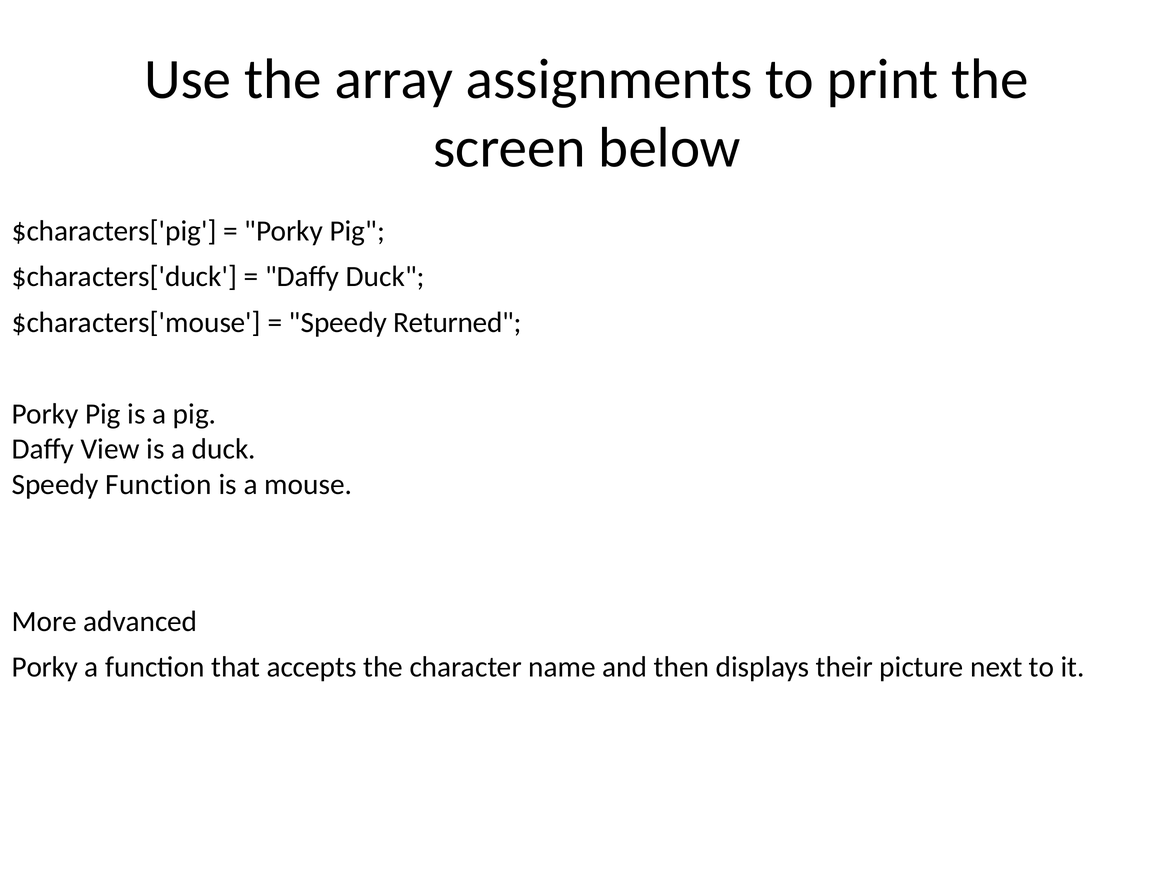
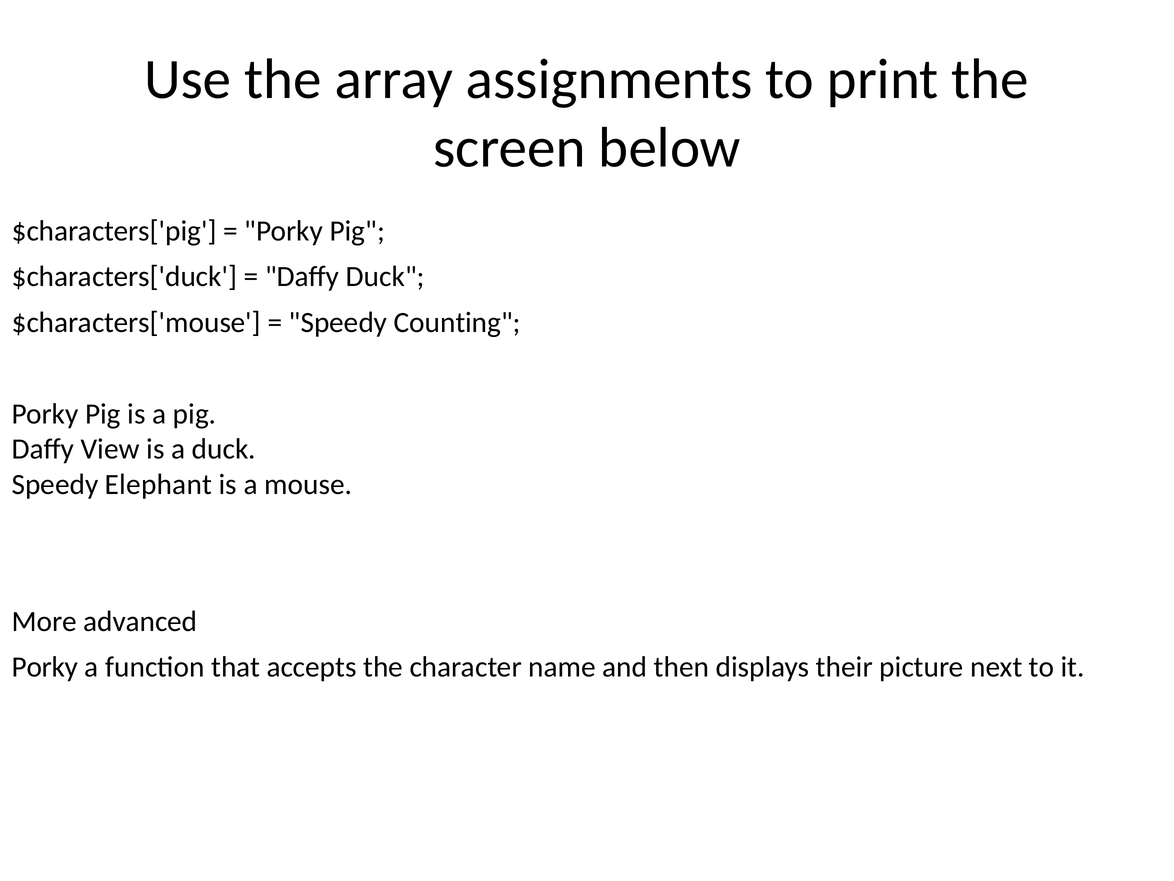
Returned: Returned -> Counting
Speedy Function: Function -> Elephant
